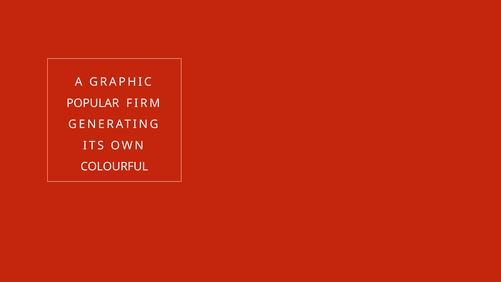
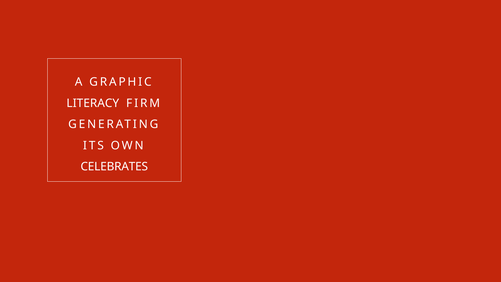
POPULAR: POPULAR -> LITERACY
COLOURFUL: COLOURFUL -> CELEBRATES
